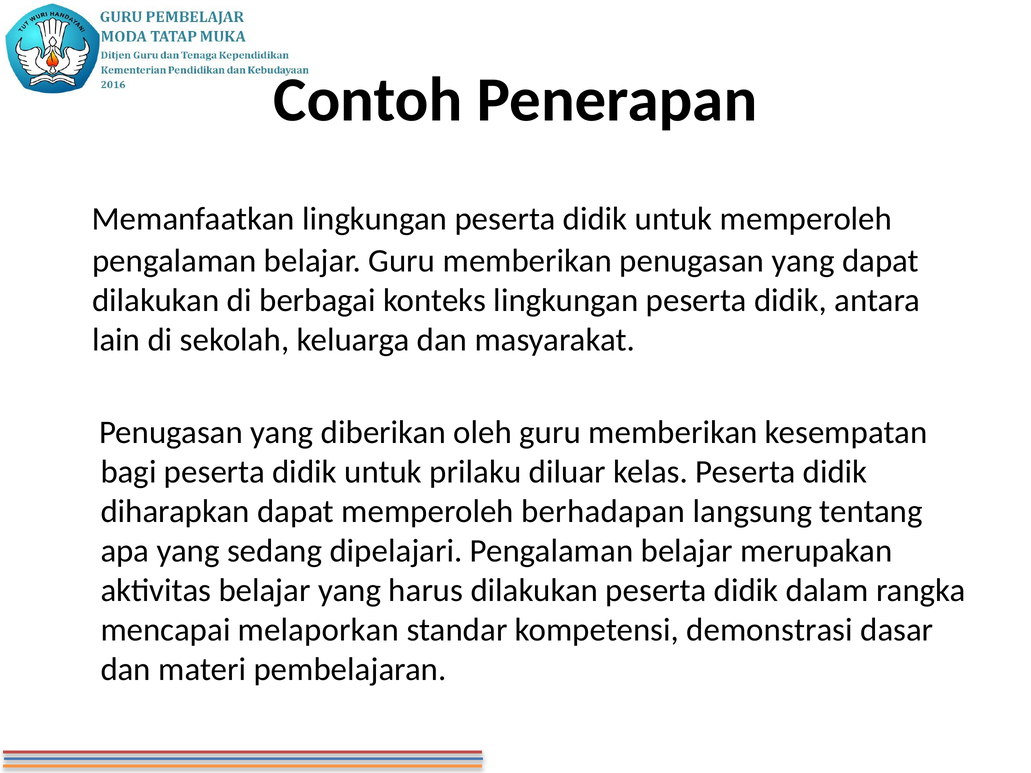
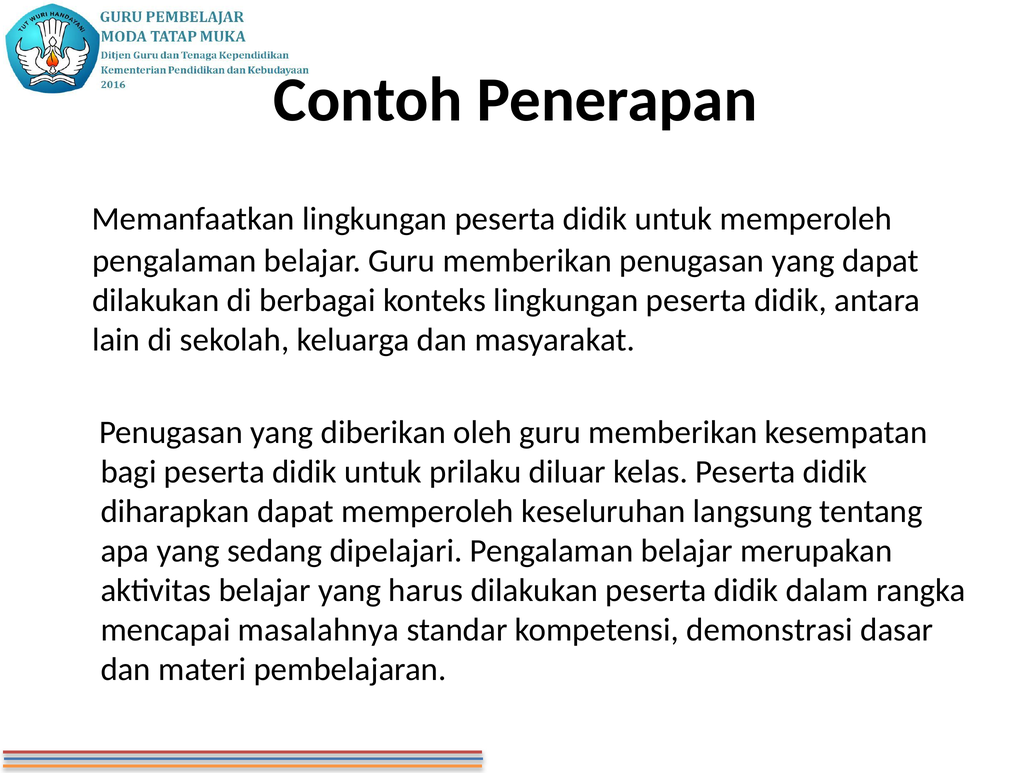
berhadapan: berhadapan -> keseluruhan
melaporkan: melaporkan -> masalahnya
